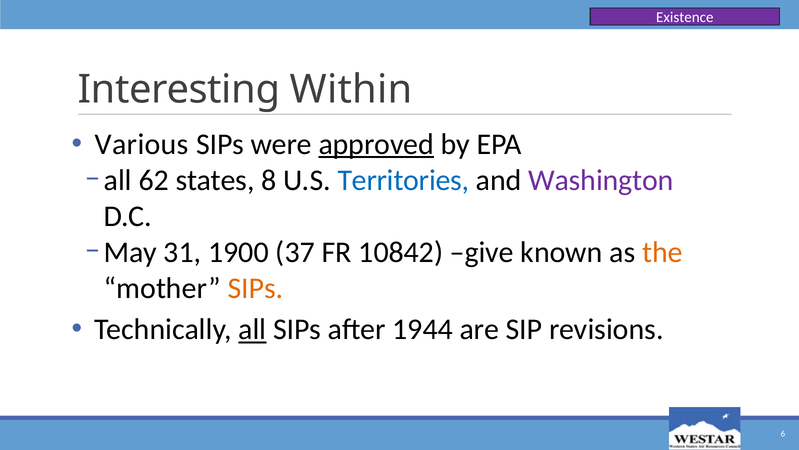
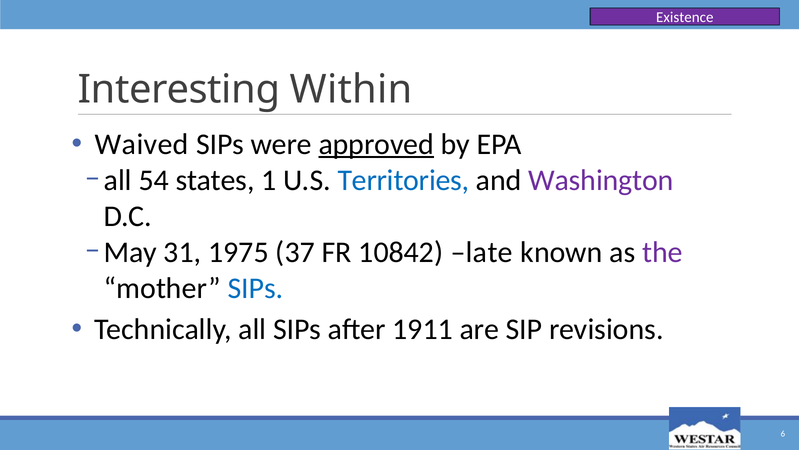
Various: Various -> Waived
62: 62 -> 54
8: 8 -> 1
1900: 1900 -> 1975
give: give -> late
the colour: orange -> purple
SIPs at (256, 288) colour: orange -> blue
all at (252, 329) underline: present -> none
1944: 1944 -> 1911
